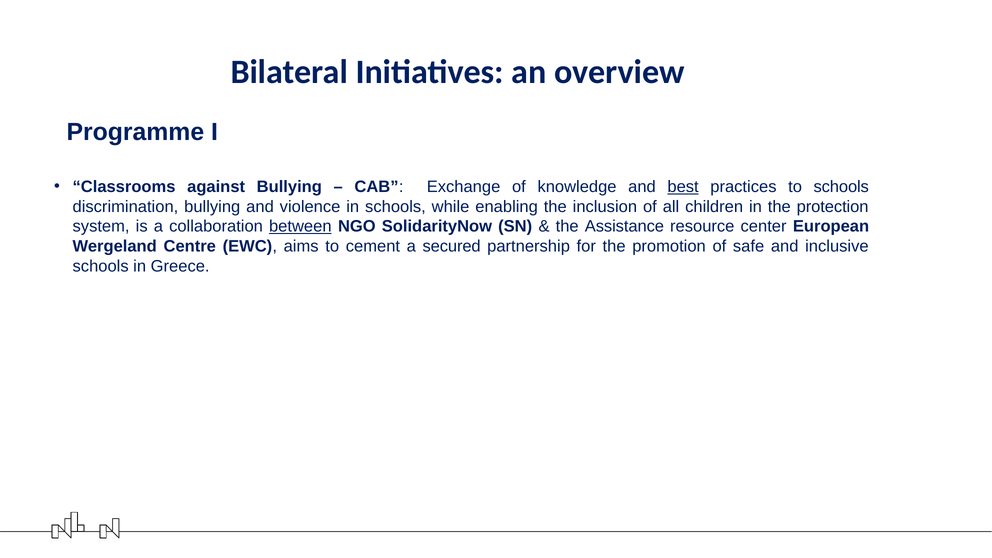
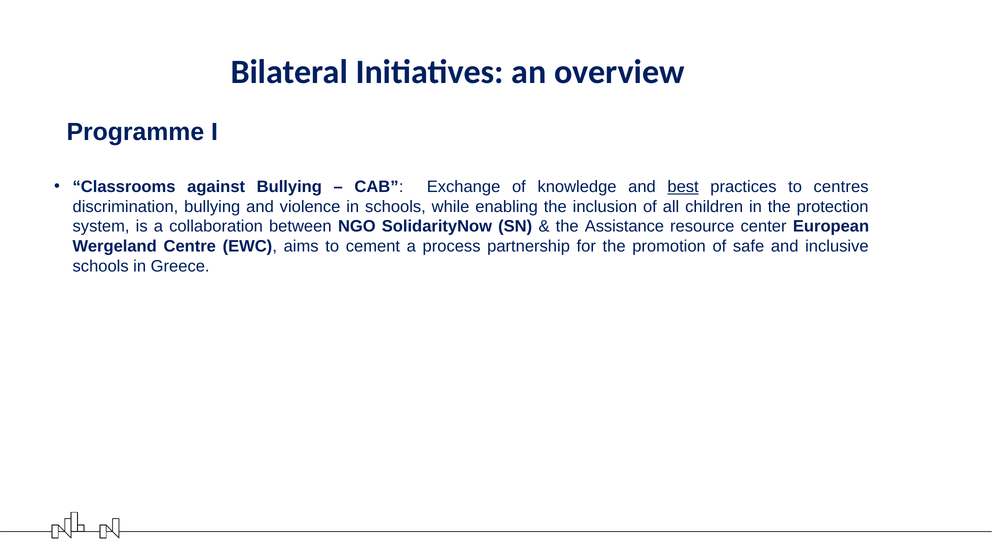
to schools: schools -> centres
between underline: present -> none
secured: secured -> process
